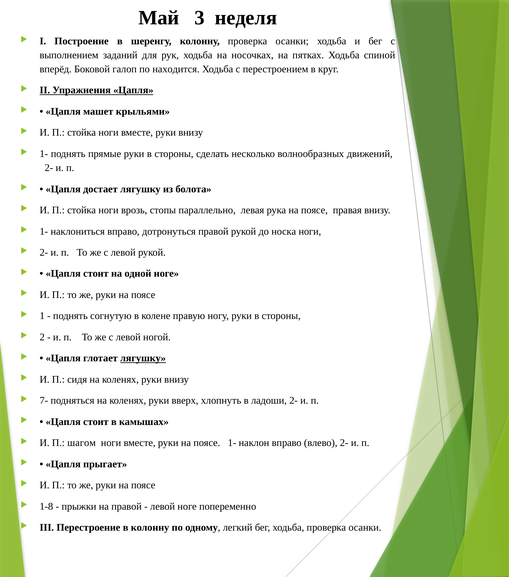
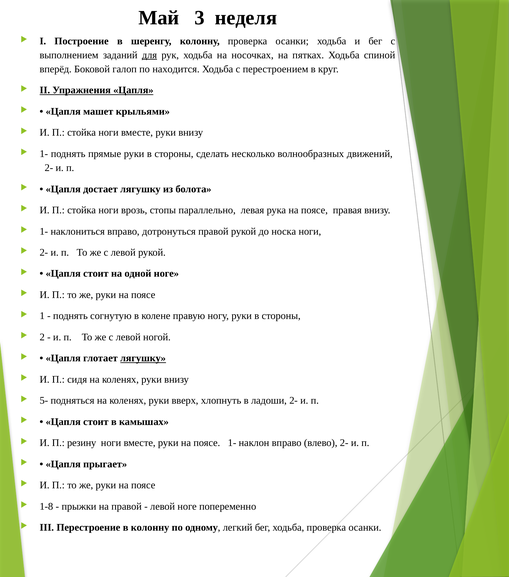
для underline: none -> present
7-: 7- -> 5-
шагом: шагом -> резину
